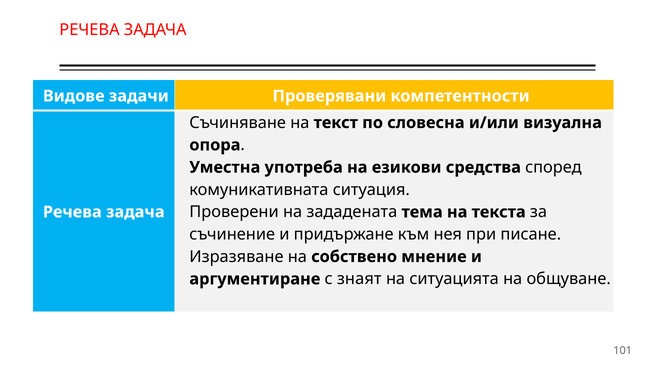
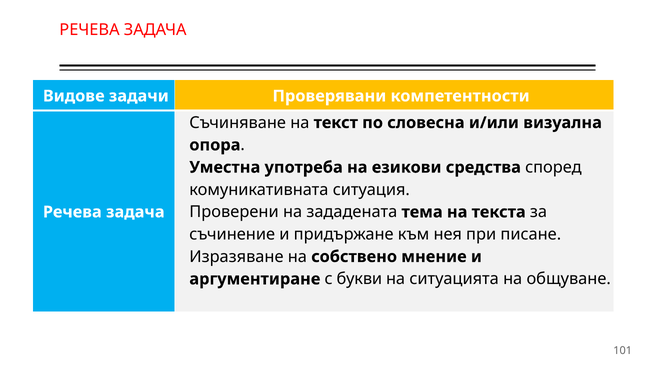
знаят: знаят -> букви
